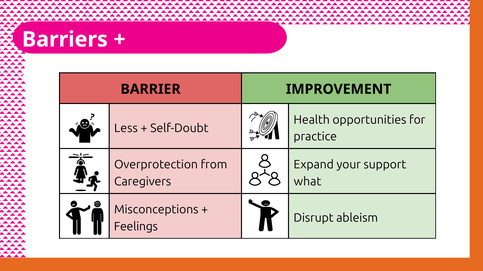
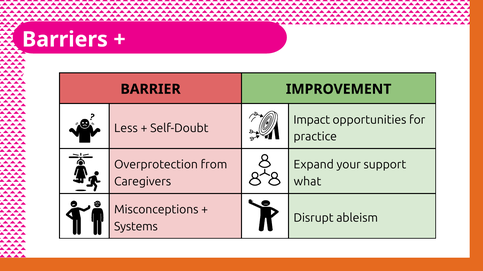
Health: Health -> Impact
Feelings: Feelings -> Systems
